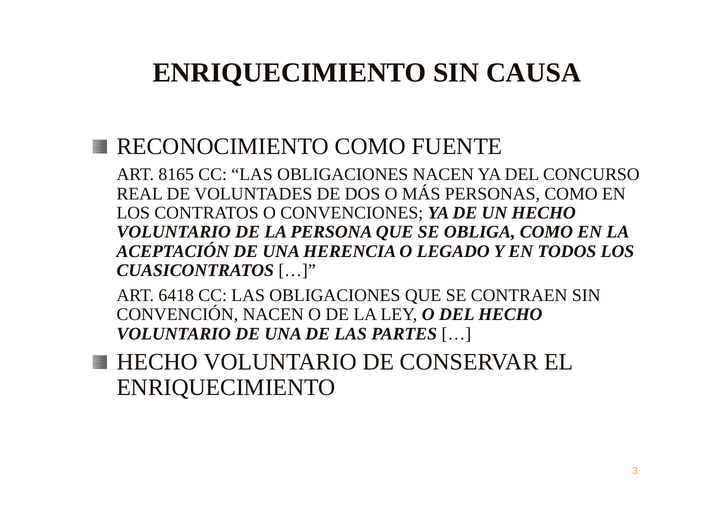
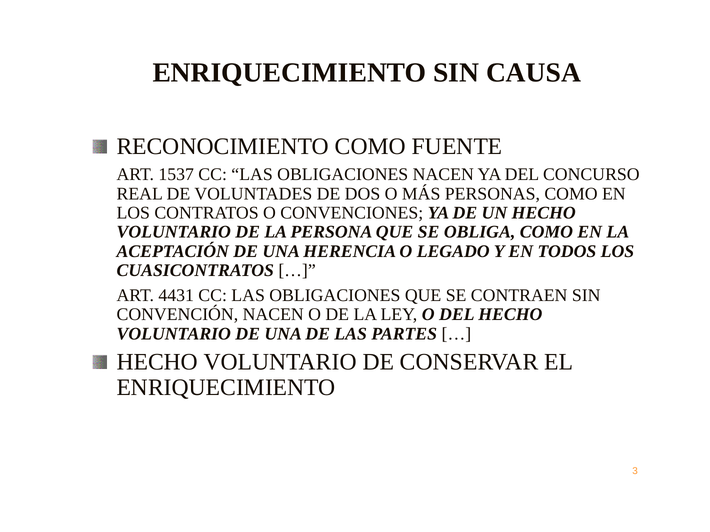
8165: 8165 -> 1537
6418: 6418 -> 4431
